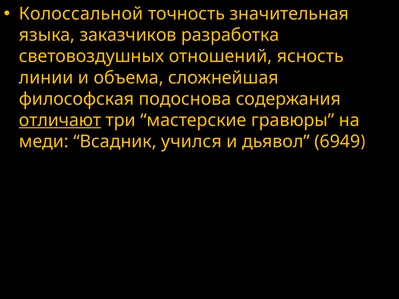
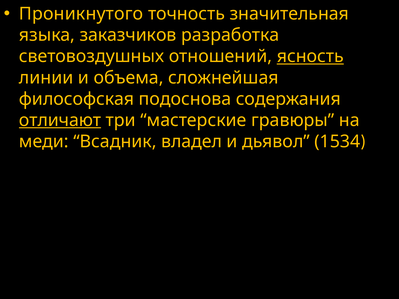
Колоссальной: Колоссальной -> Проникнутого
ясность underline: none -> present
учился: учился -> владел
6949: 6949 -> 1534
